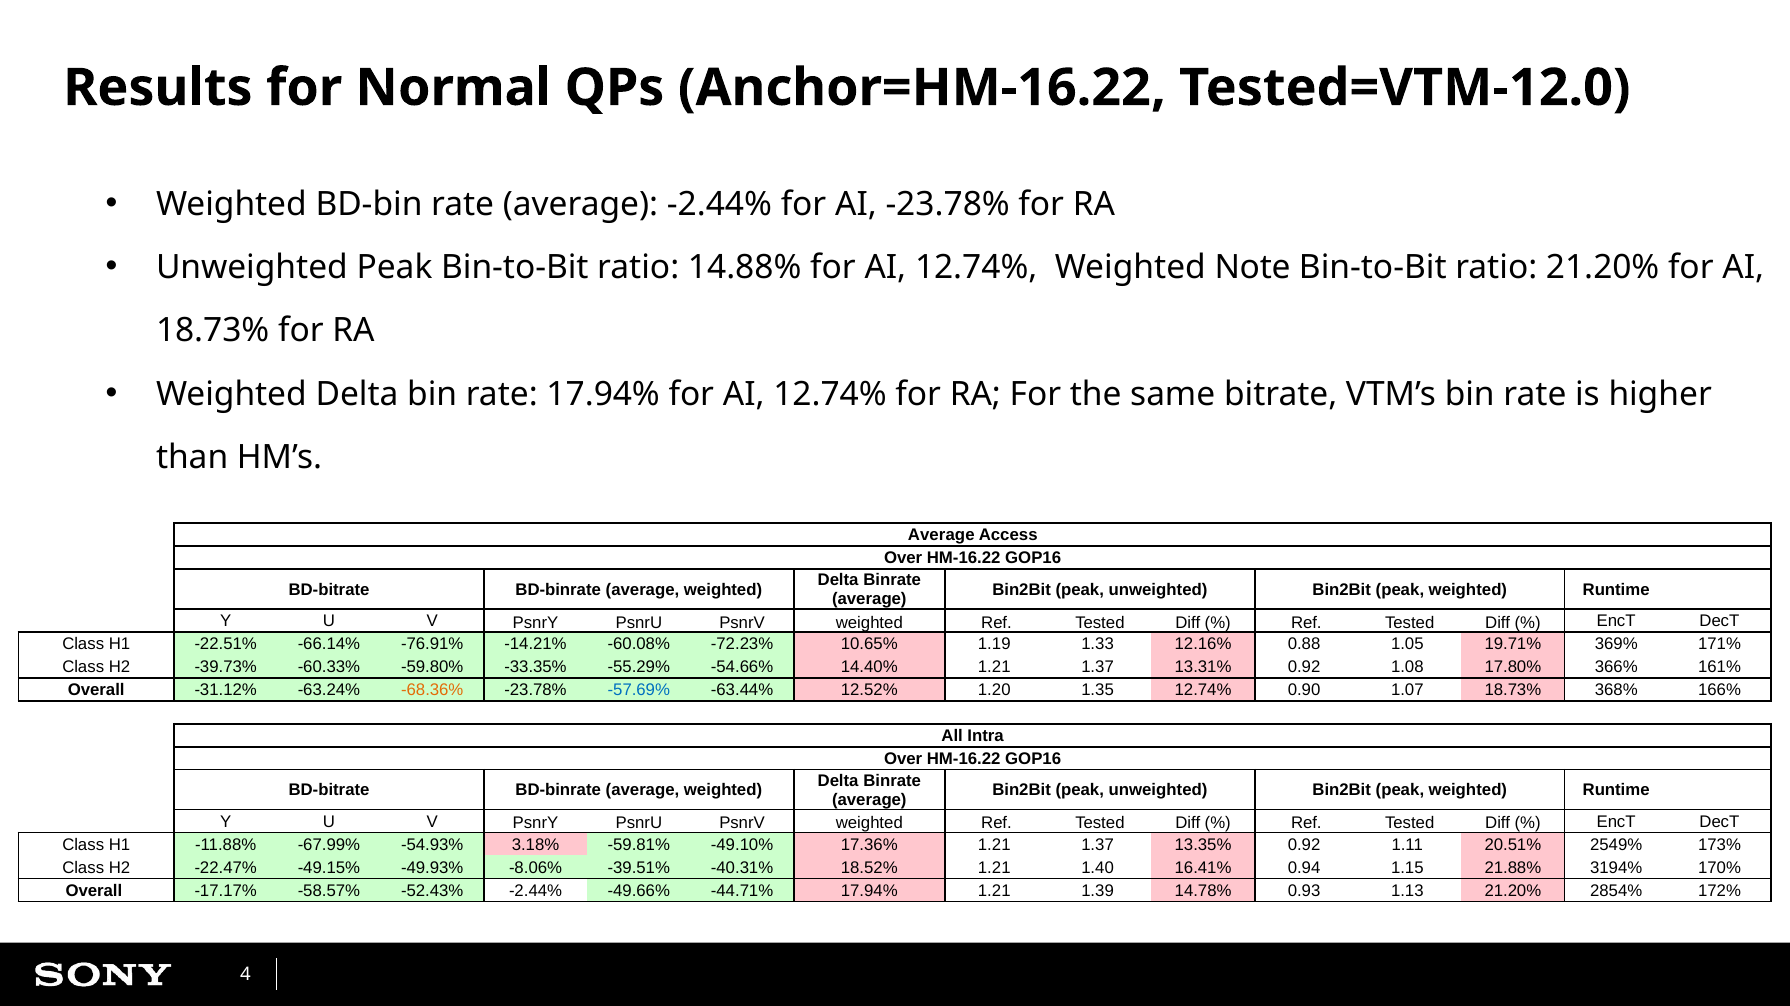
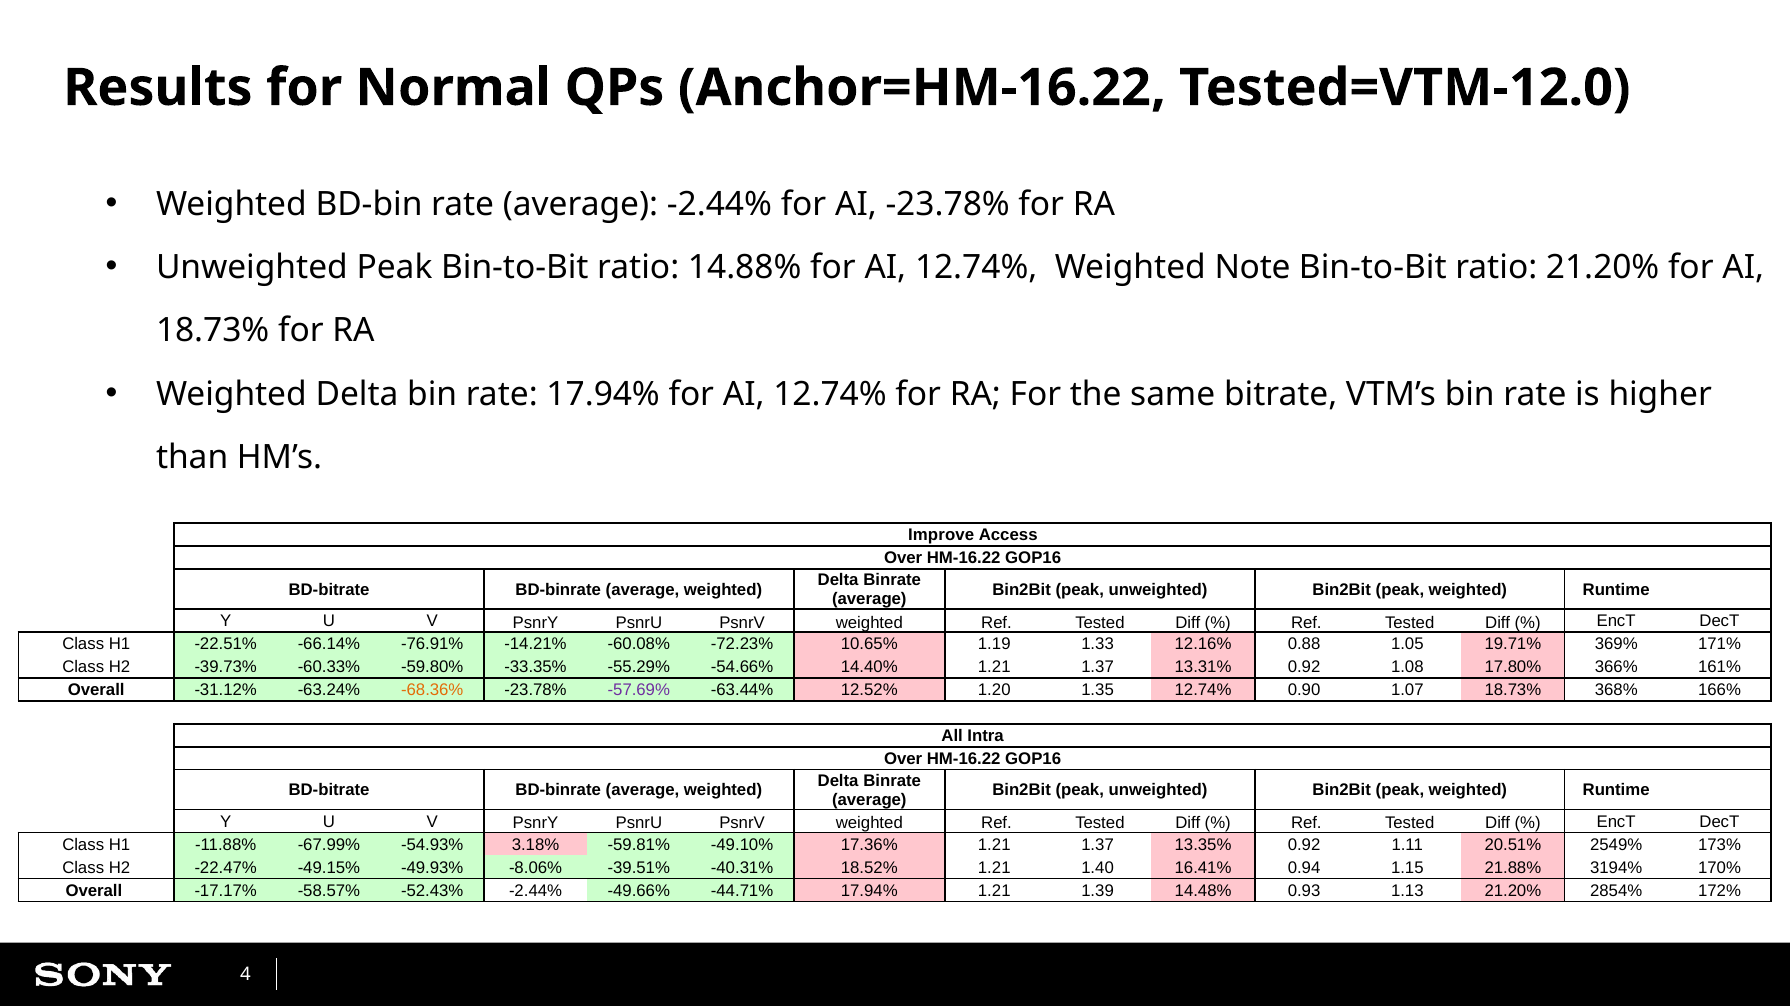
Average at (941, 535): Average -> Improve
-57.69% colour: blue -> purple
14.78%: 14.78% -> 14.48%
